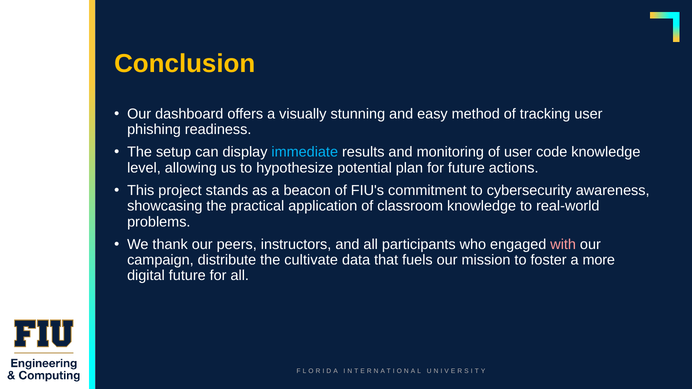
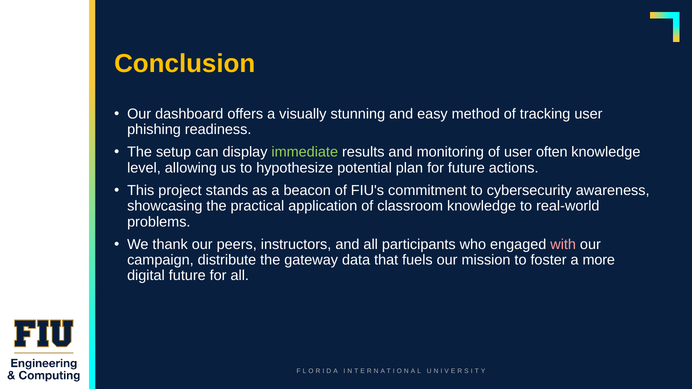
immediate colour: light blue -> light green
code: code -> often
cultivate: cultivate -> gateway
